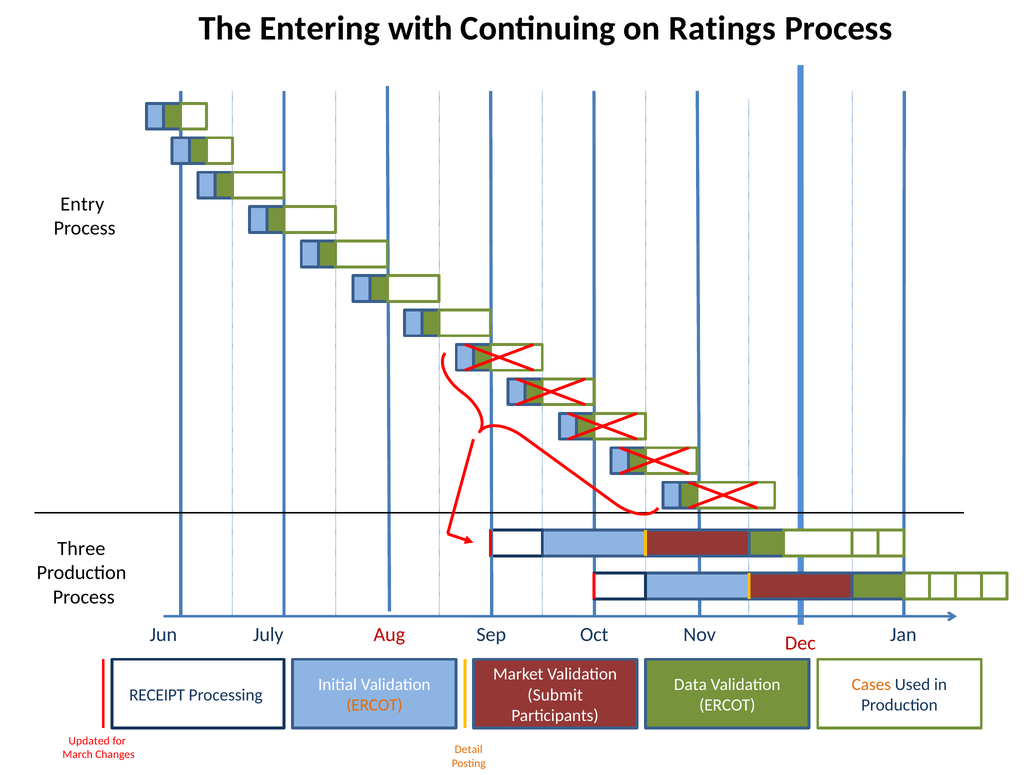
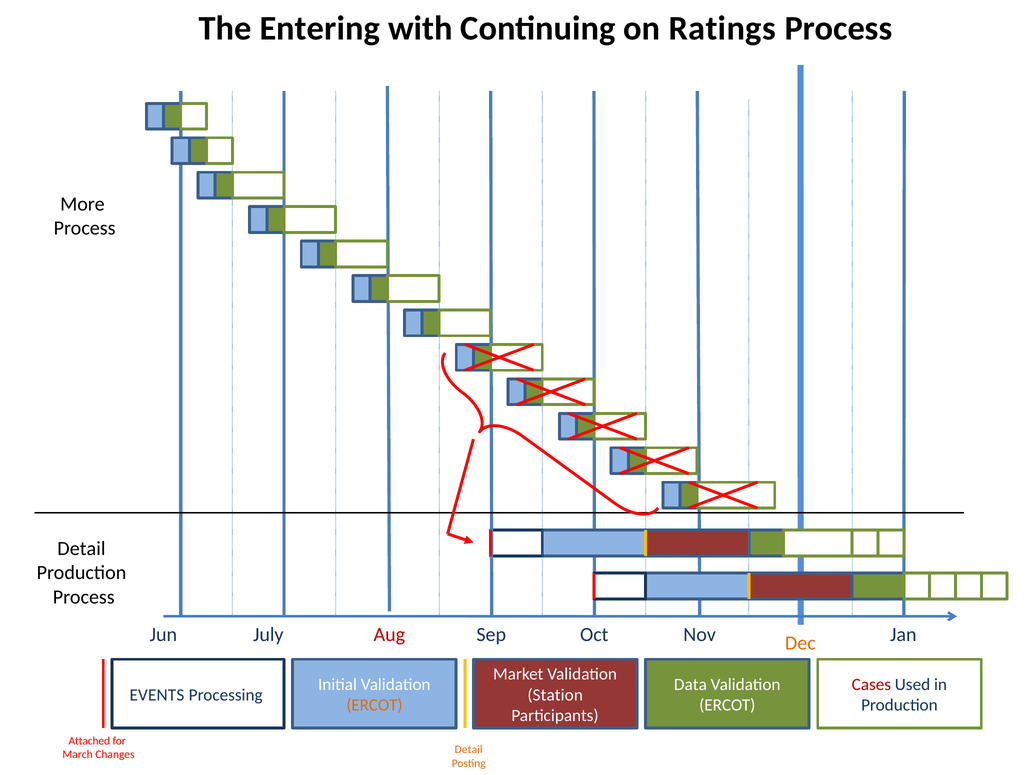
Entry: Entry -> More
Three at (81, 548): Three -> Detail
Dec colour: red -> orange
Cases colour: orange -> red
RECEIPT: RECEIPT -> EVENTS
Submit: Submit -> Station
Updated: Updated -> Attached
